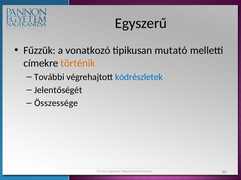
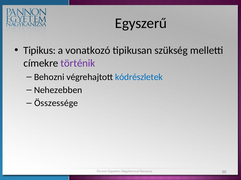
Fűzzük: Fűzzük -> Tipikus
mutató: mutató -> szükség
történik colour: orange -> purple
További: További -> Behozni
Jelentőségét: Jelentőségét -> Nehezebben
